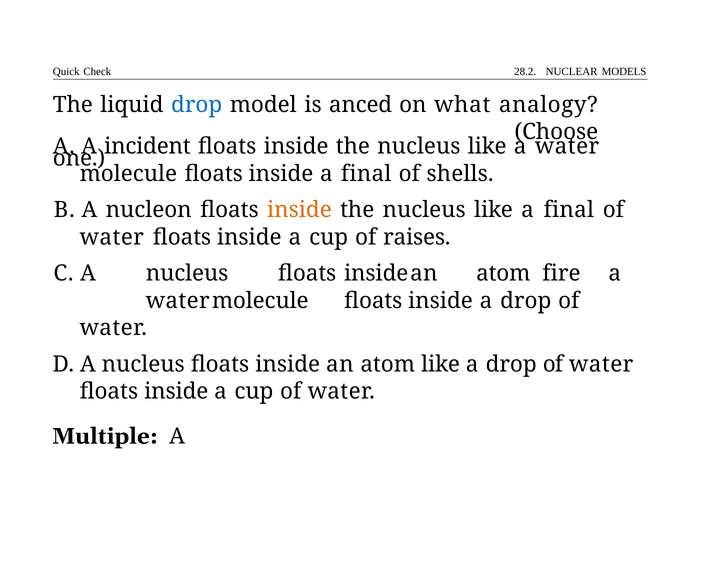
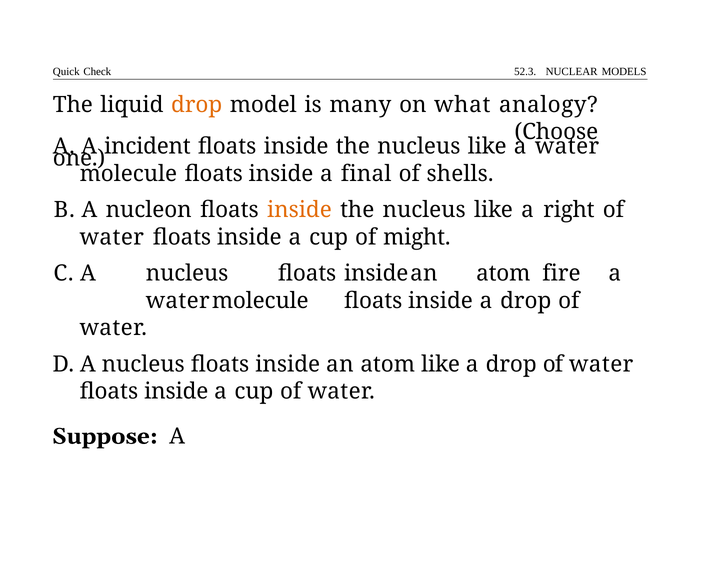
28.2: 28.2 -> 52.3
drop at (197, 105) colour: blue -> orange
anced: anced -> many
like a final: final -> right
raises: raises -> might
Multiple: Multiple -> Suppose
